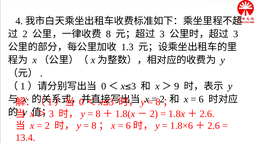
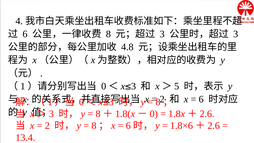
2 at (25, 34): 2 -> 6
1.3: 1.3 -> 4.8
9: 9 -> 5
2 at (154, 114): 2 -> 0
